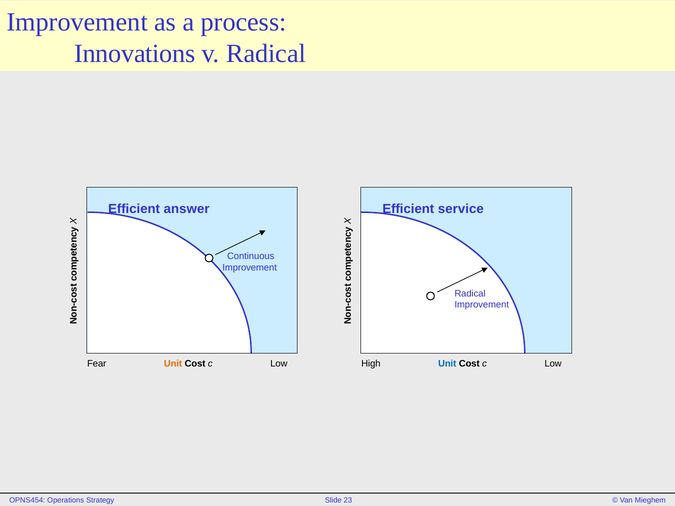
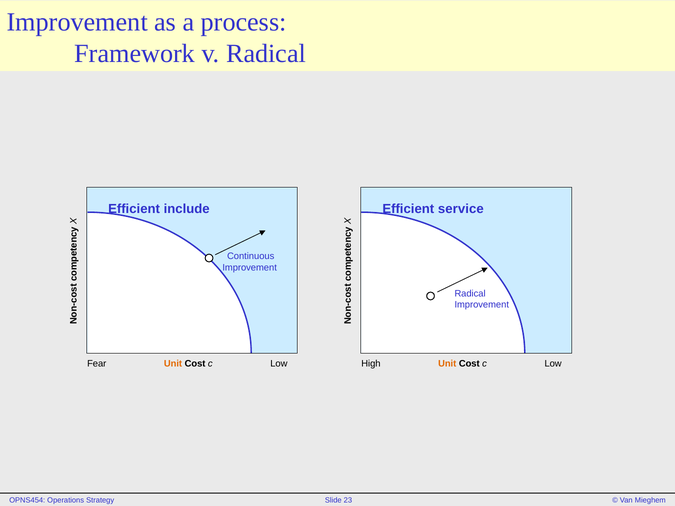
Innovations: Innovations -> Framework
answer: answer -> include
Unit at (447, 364) colour: blue -> orange
